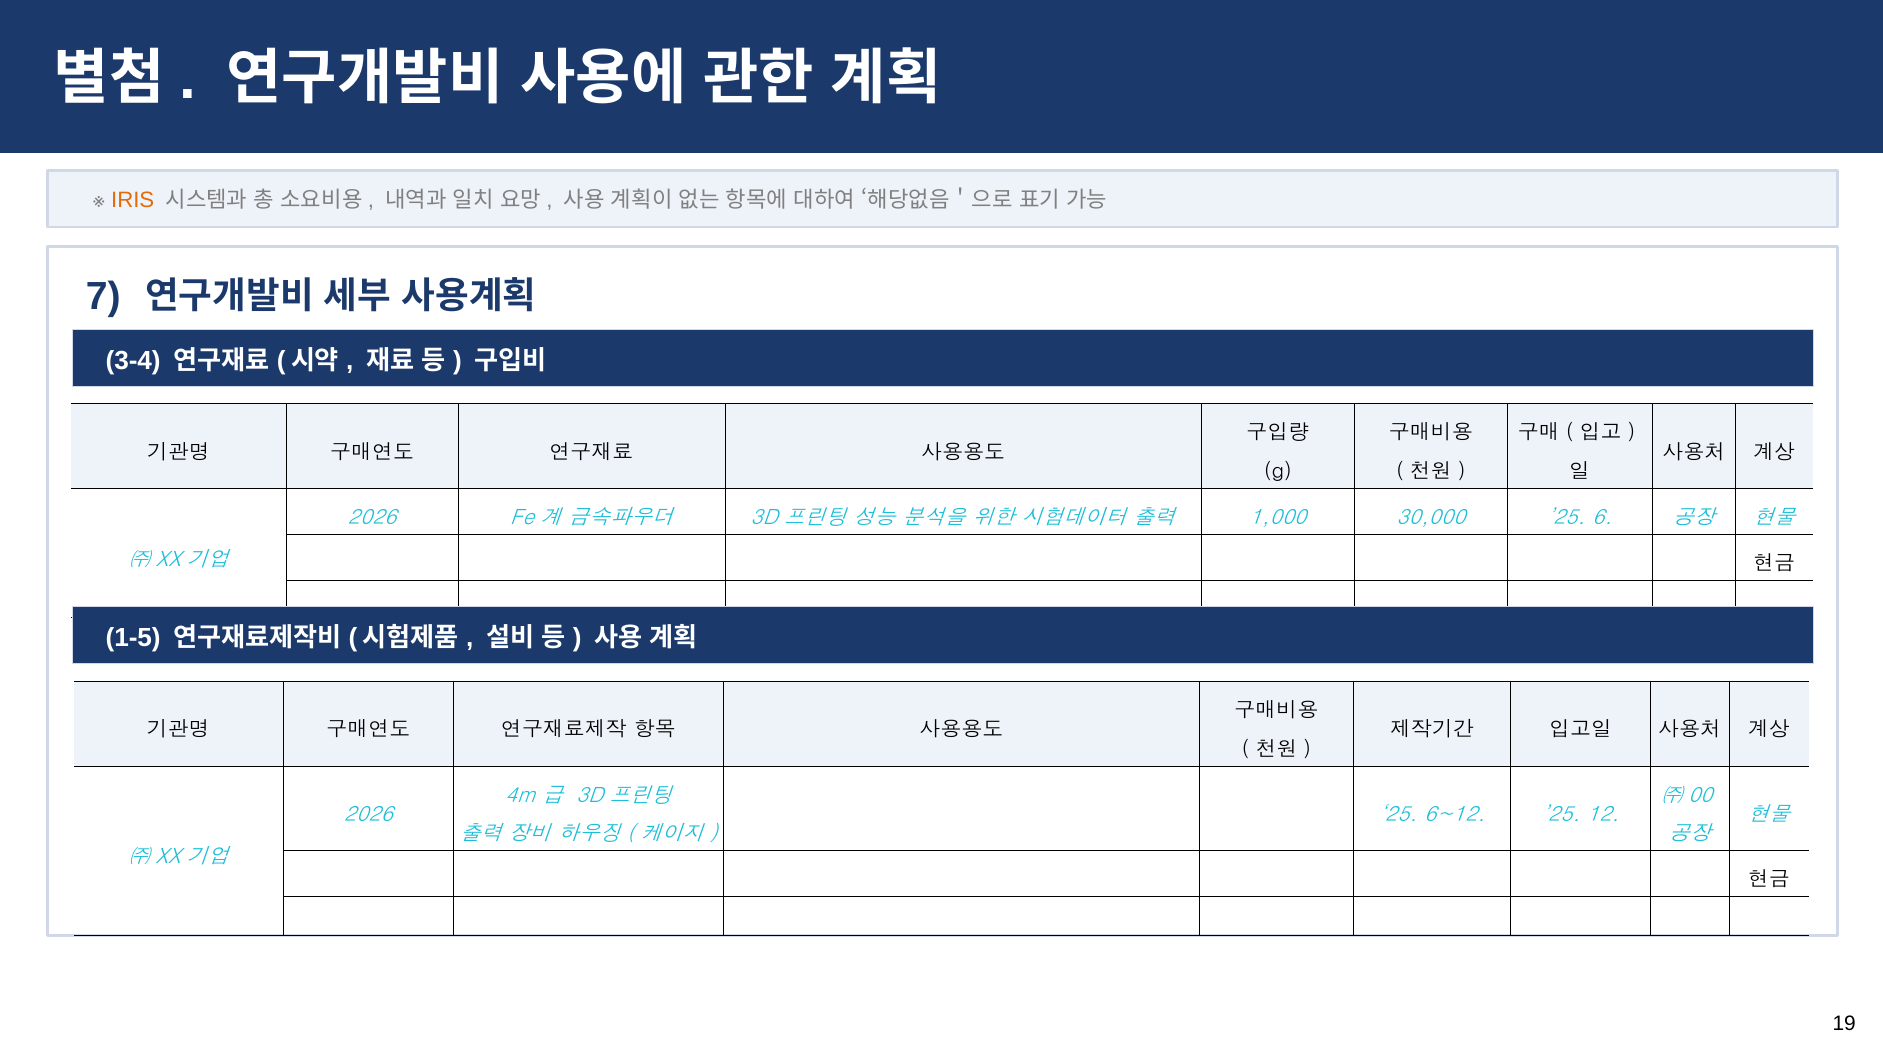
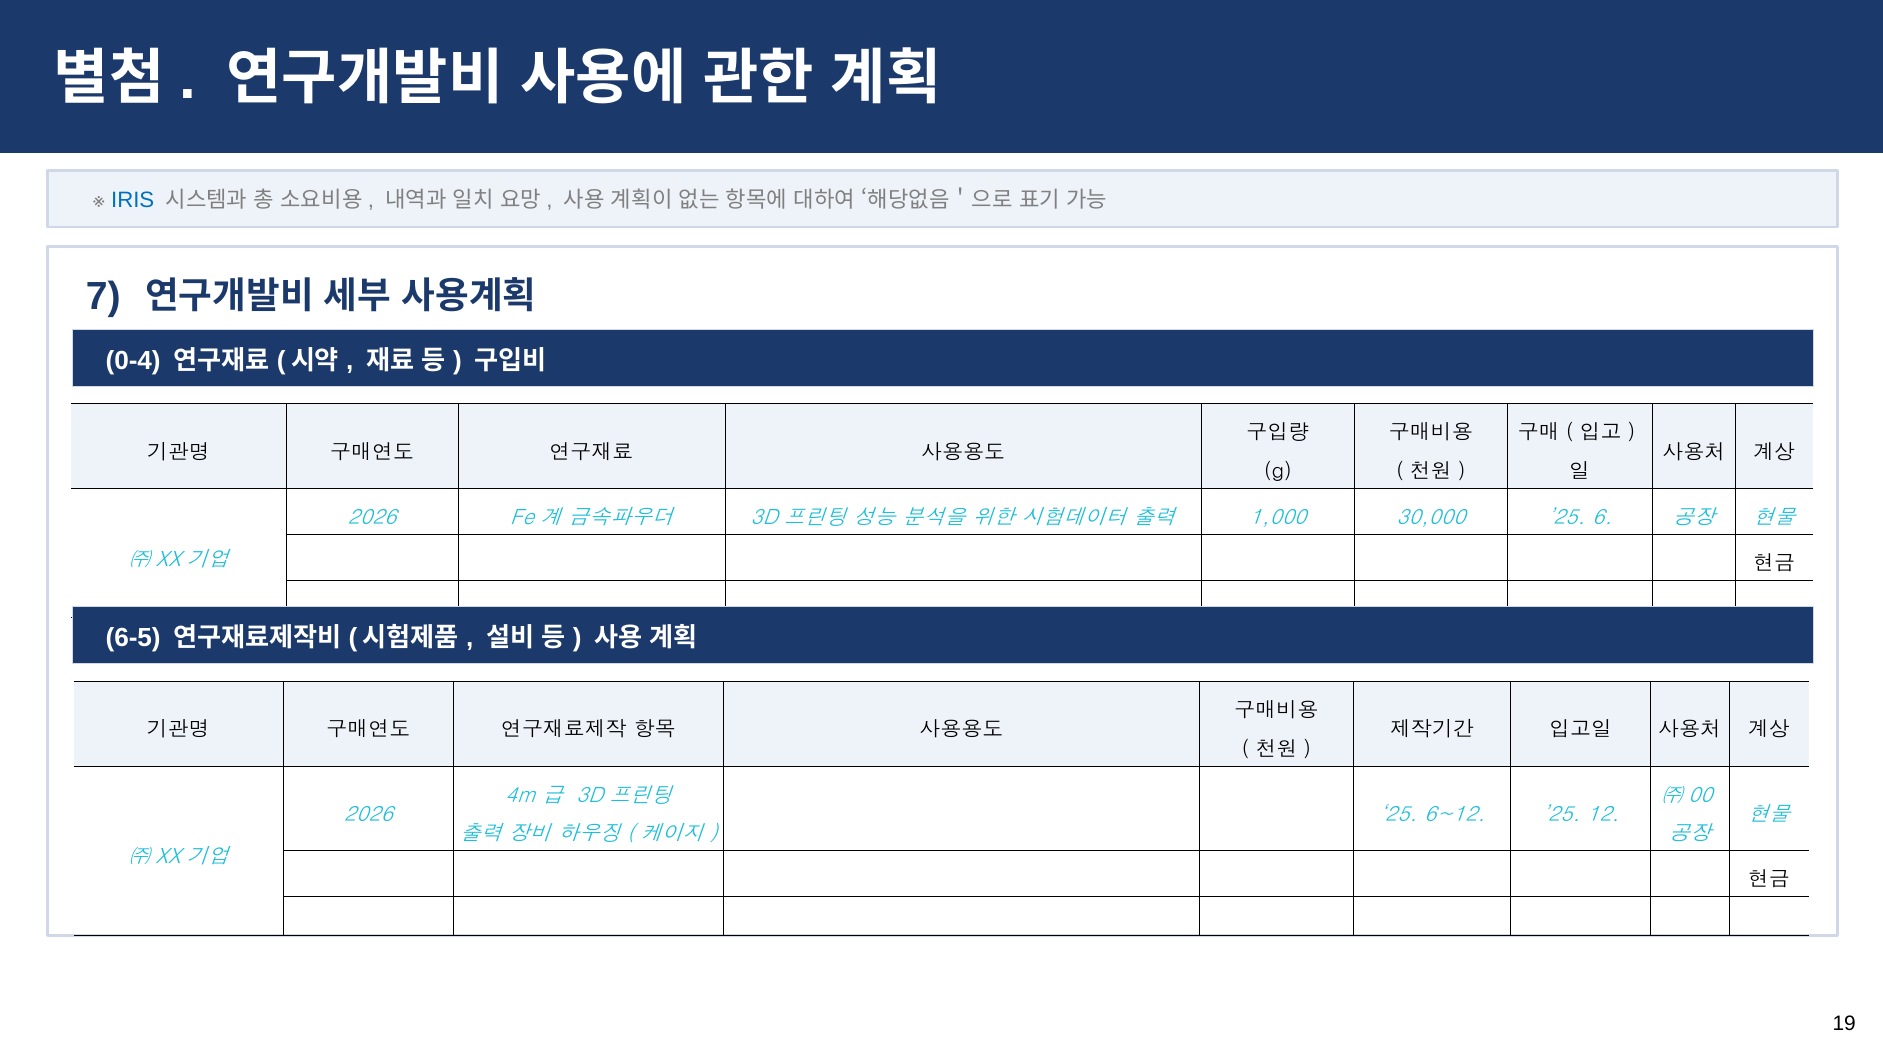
IRIS colour: orange -> blue
3-4: 3-4 -> 0-4
1-5: 1-5 -> 6-5
